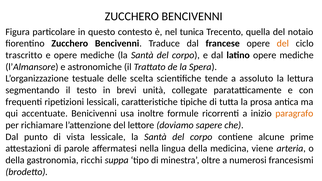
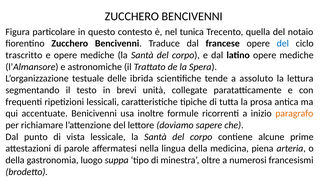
del at (283, 44) colour: orange -> blue
scelta: scelta -> ibrida
viene: viene -> piena
ricchi: ricchi -> luogo
